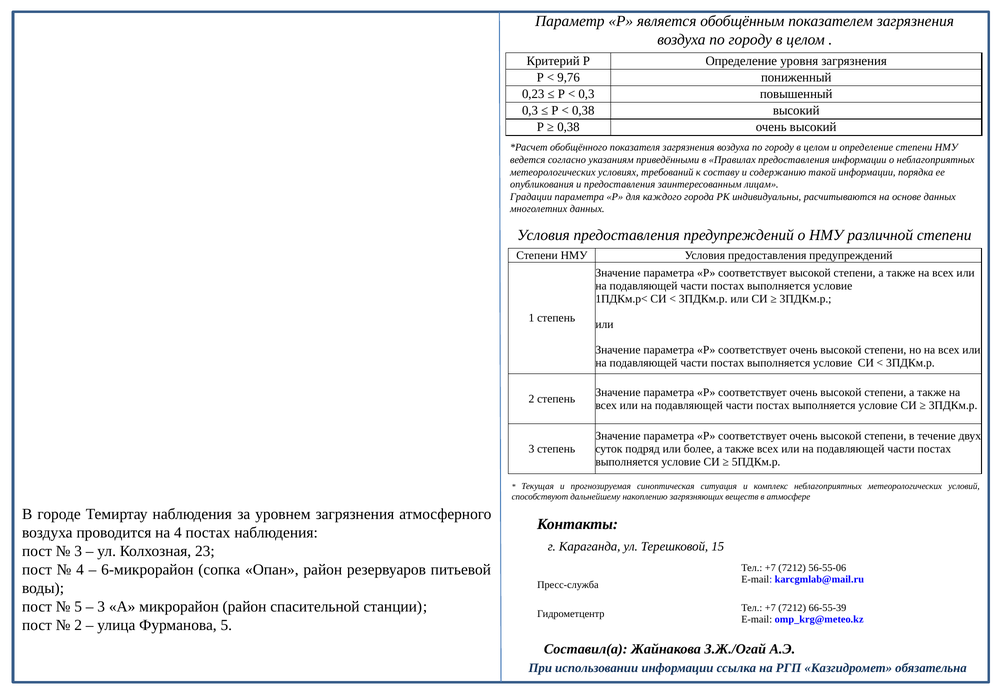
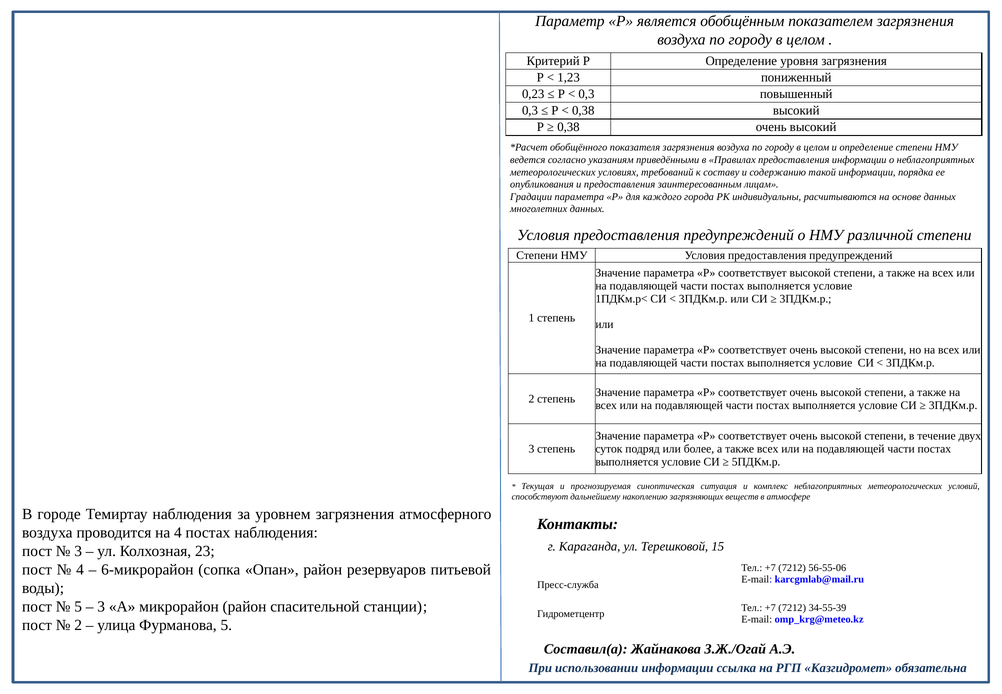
9,76: 9,76 -> 1,23
66-55-39: 66-55-39 -> 34-55-39
